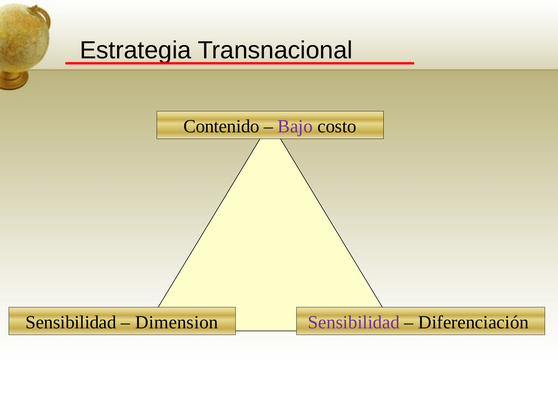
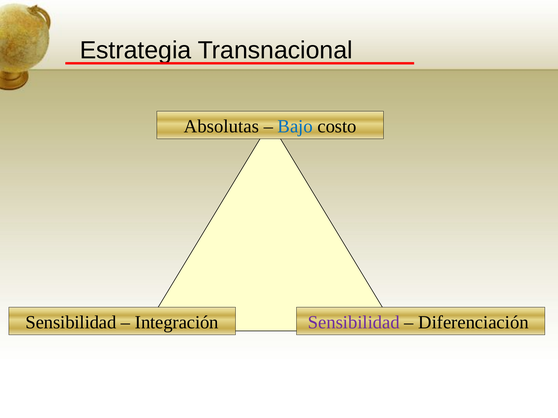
Contenido: Contenido -> Absolutas
Bajo colour: purple -> blue
Dimension: Dimension -> Integración
